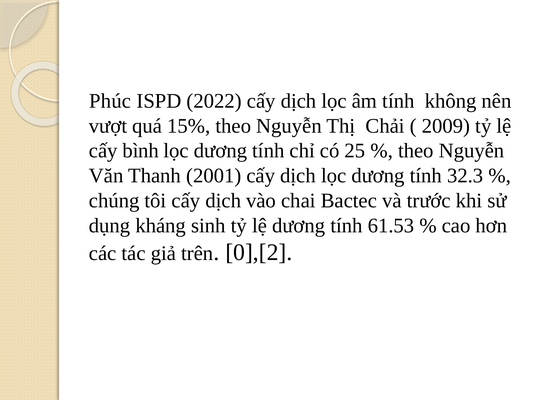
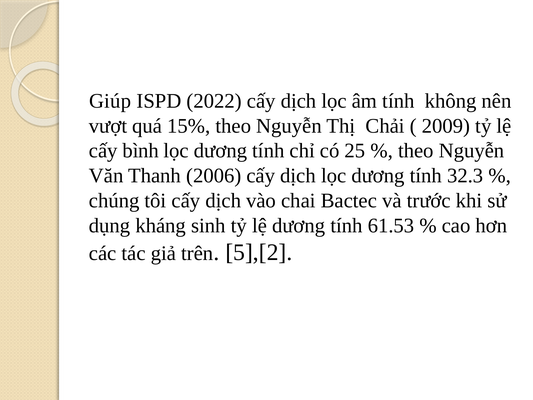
Phúc: Phúc -> Giúp
2001: 2001 -> 2006
0],[2: 0],[2 -> 5],[2
